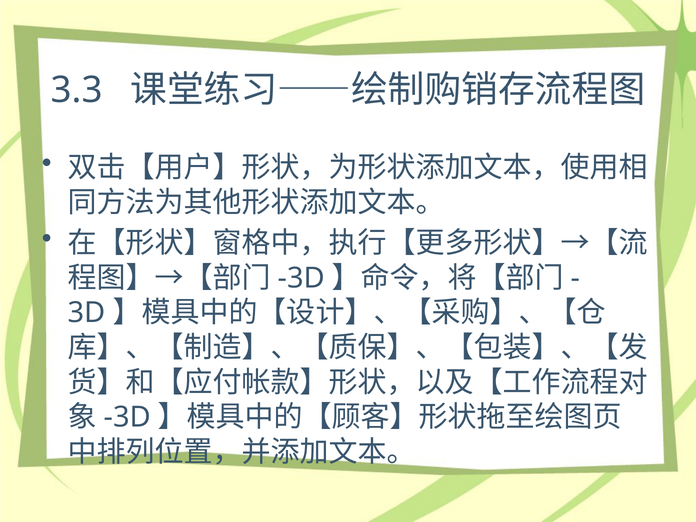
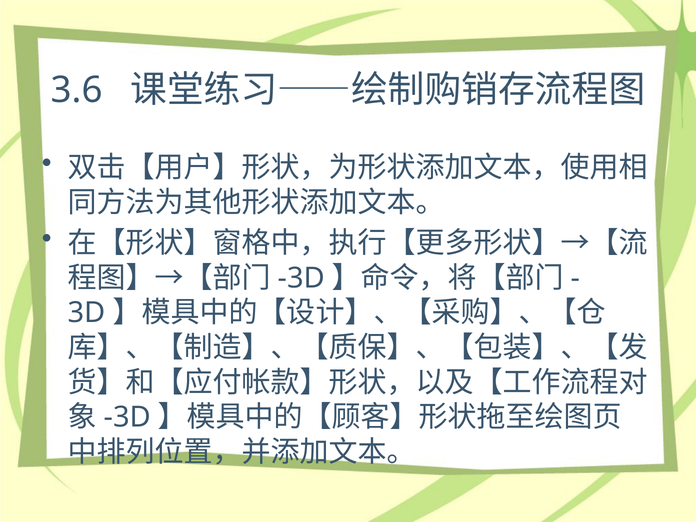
3.3: 3.3 -> 3.6
